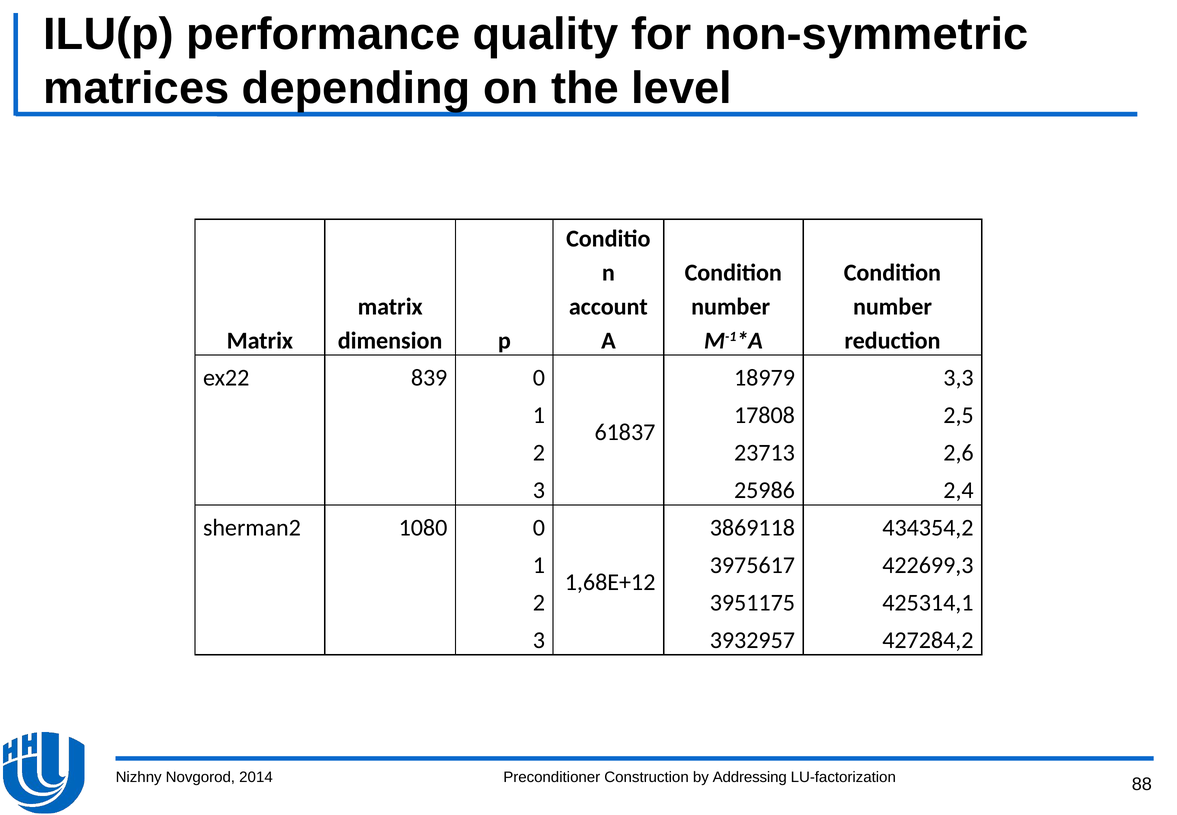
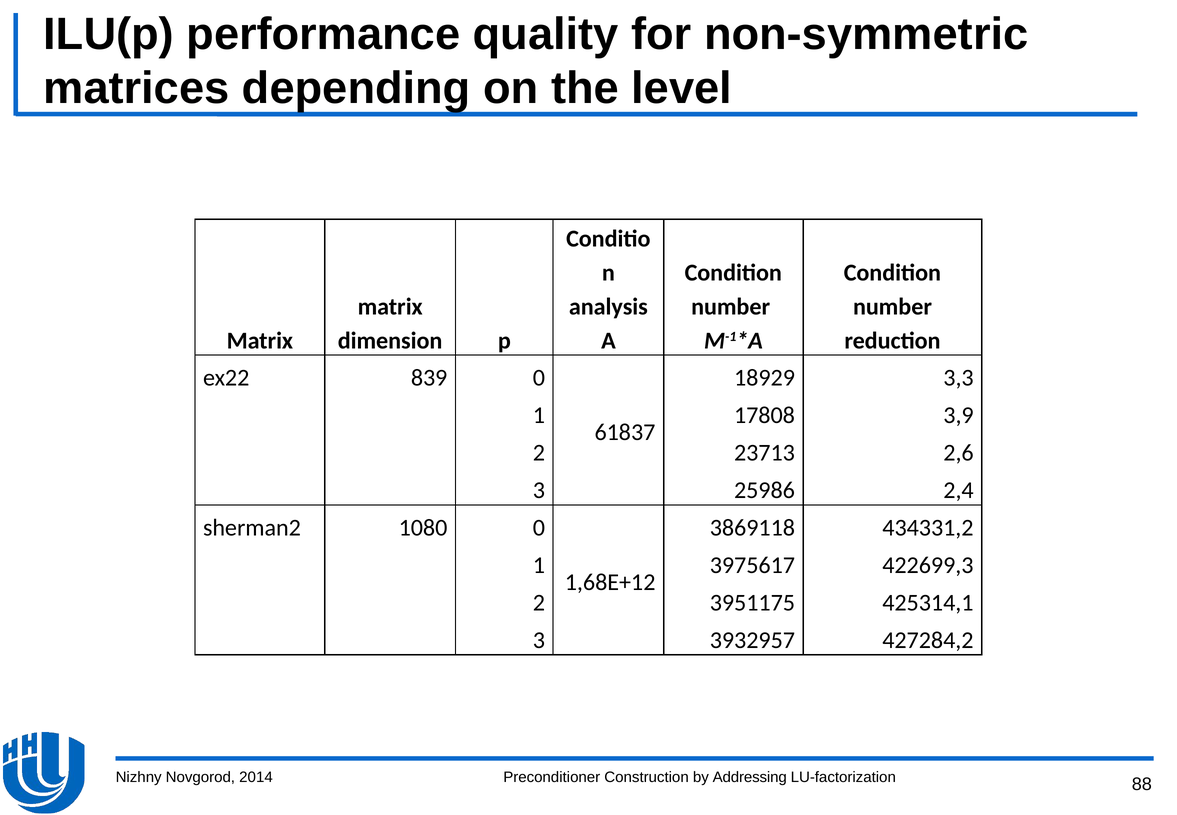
account: account -> analysis
18979: 18979 -> 18929
2,5: 2,5 -> 3,9
434354,2: 434354,2 -> 434331,2
